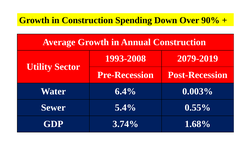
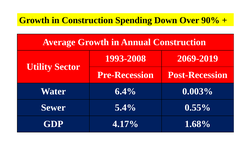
2079-2019: 2079-2019 -> 2069-2019
3.74%: 3.74% -> 4.17%
